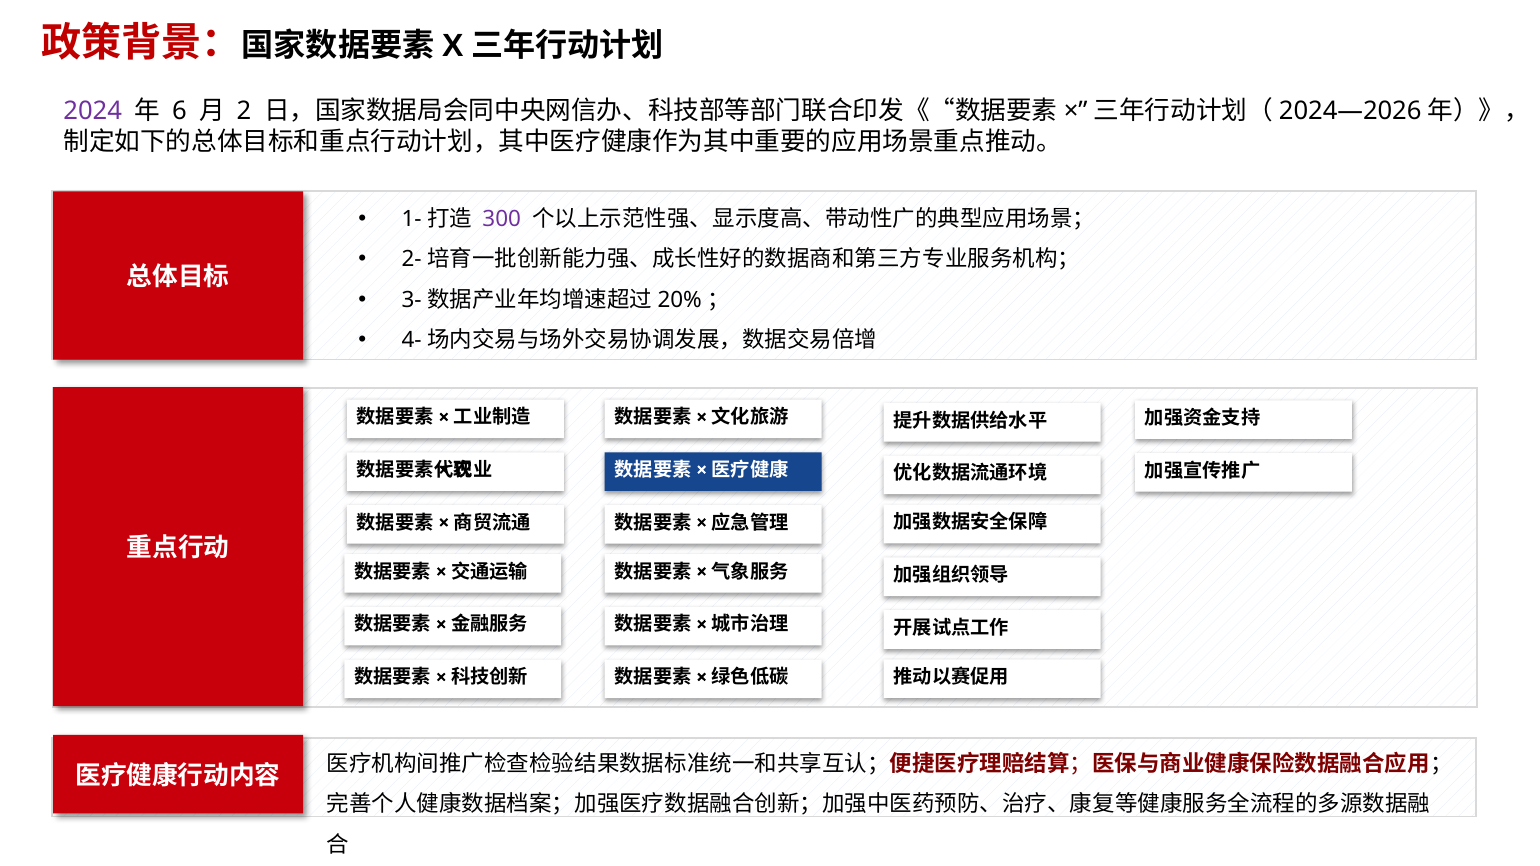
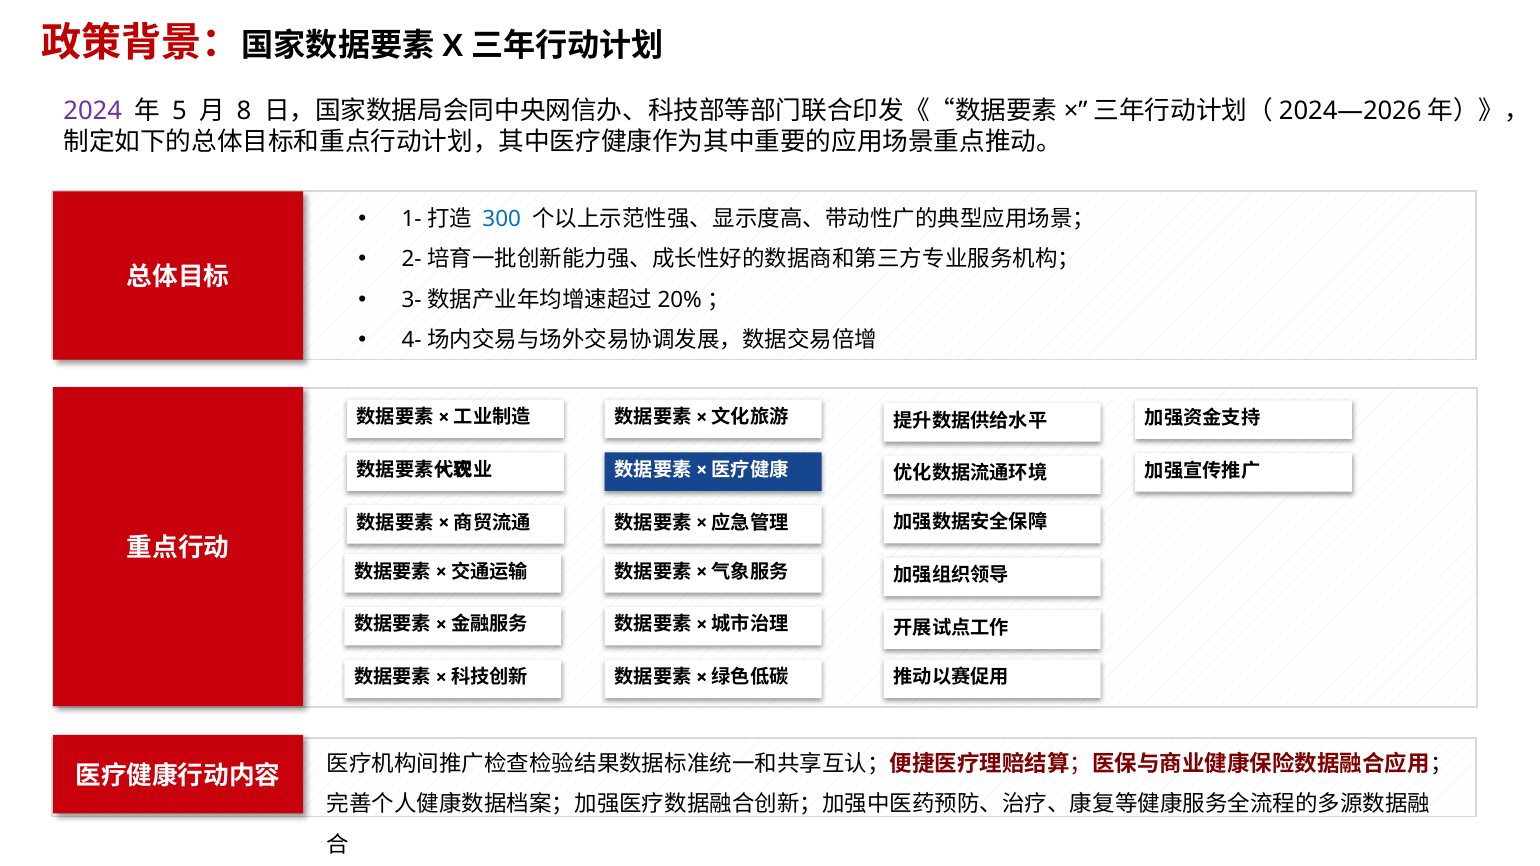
6: 6 -> 5
2: 2 -> 8
300 colour: purple -> blue
